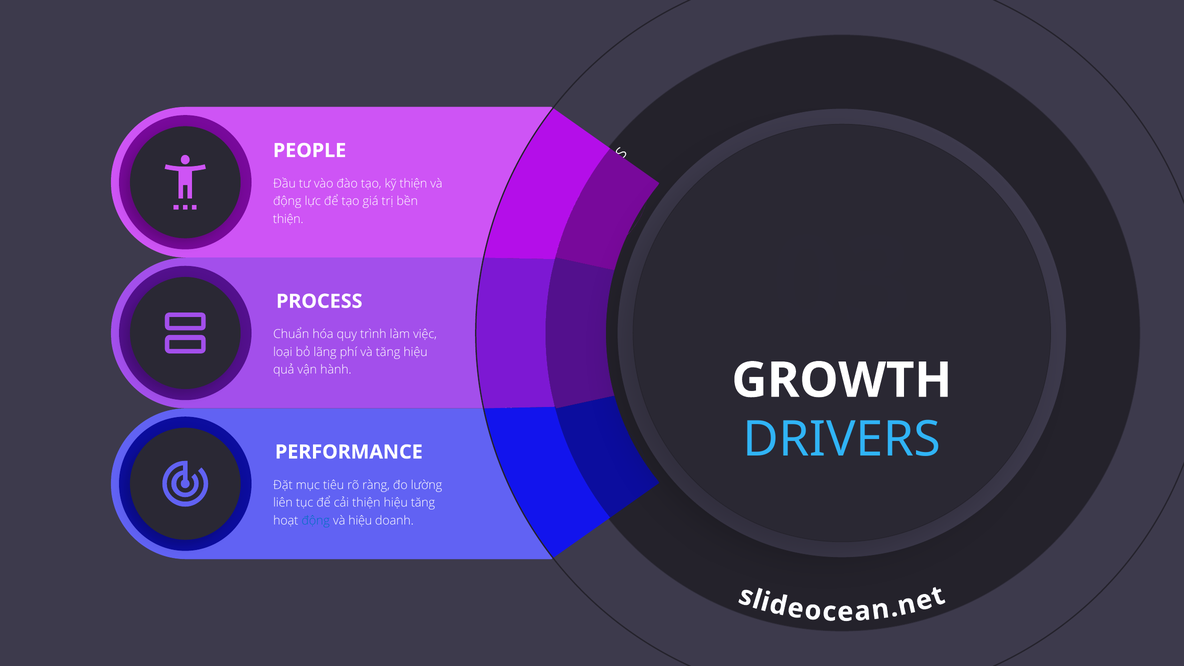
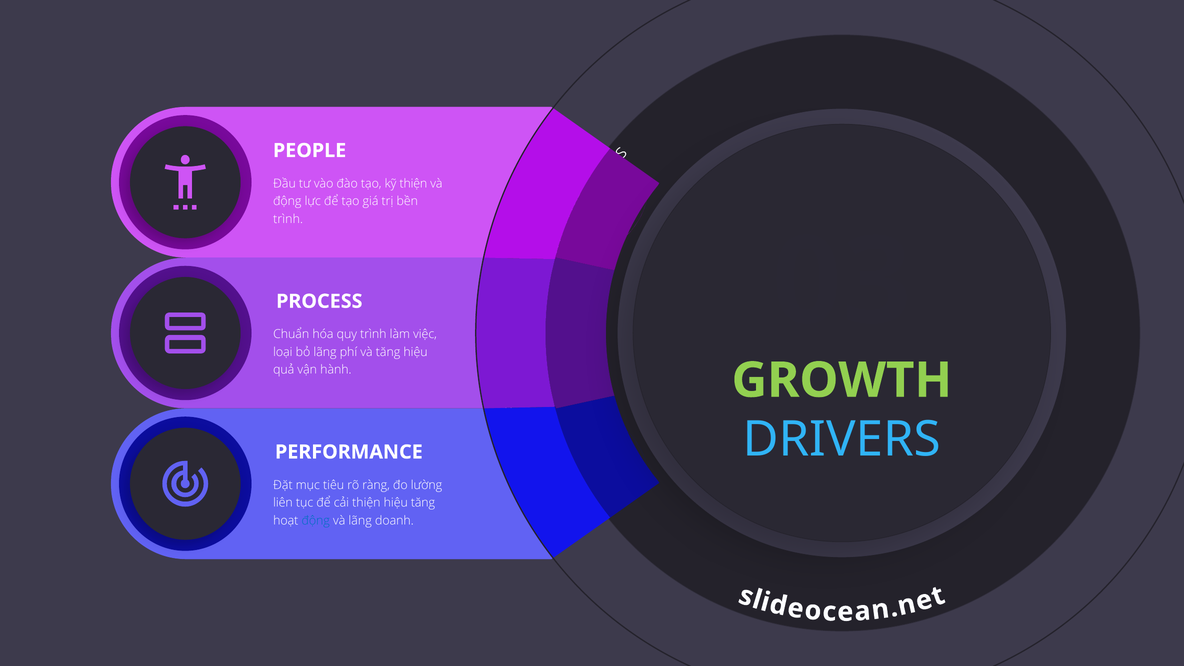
thiện at (288, 219): thiện -> trình
GROWTH colour: white -> light green
và hiệu: hiệu -> lãng
